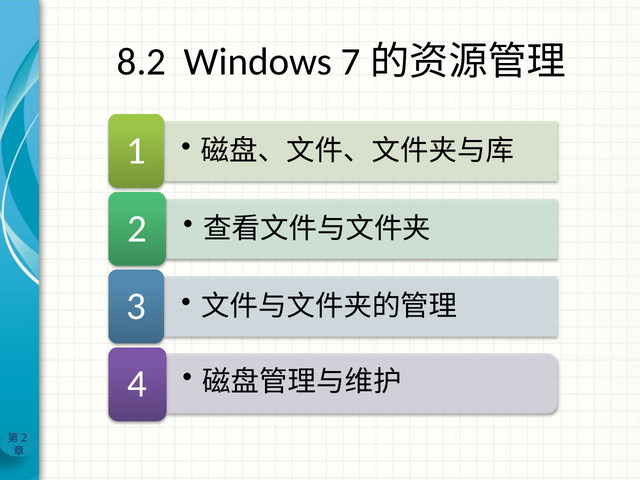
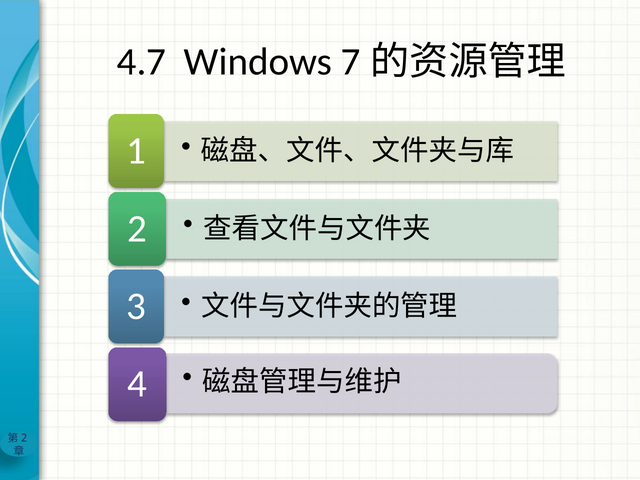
8.2: 8.2 -> 4.7
